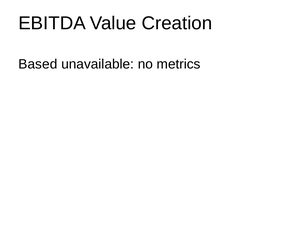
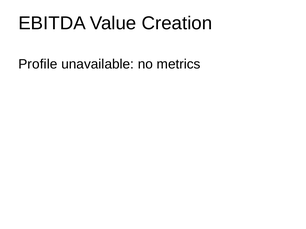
Based: Based -> Profile
